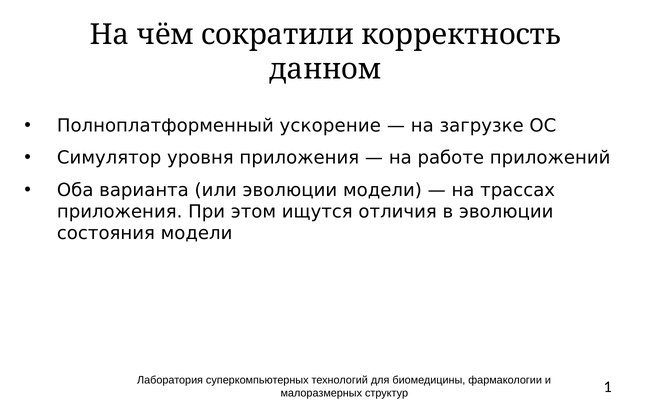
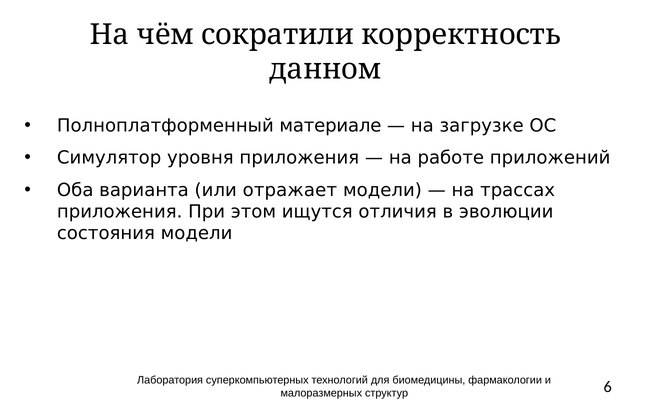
ускорение: ускорение -> материале
или эволюции: эволюции -> отражает
1: 1 -> 6
